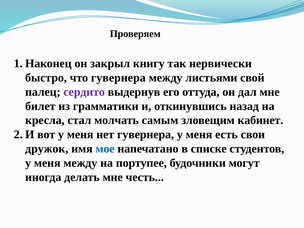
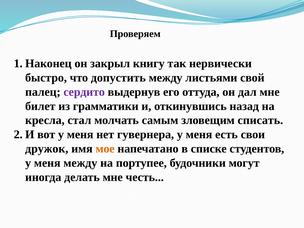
что гувернера: гувернера -> допустить
кабинет: кабинет -> списать
мое colour: blue -> orange
